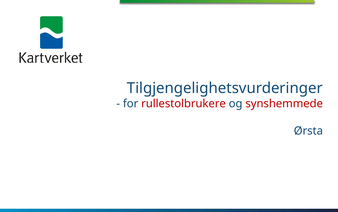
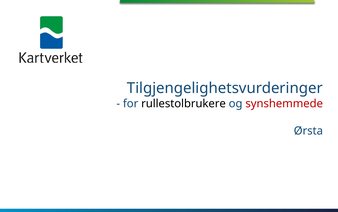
rullestolbrukere colour: red -> black
